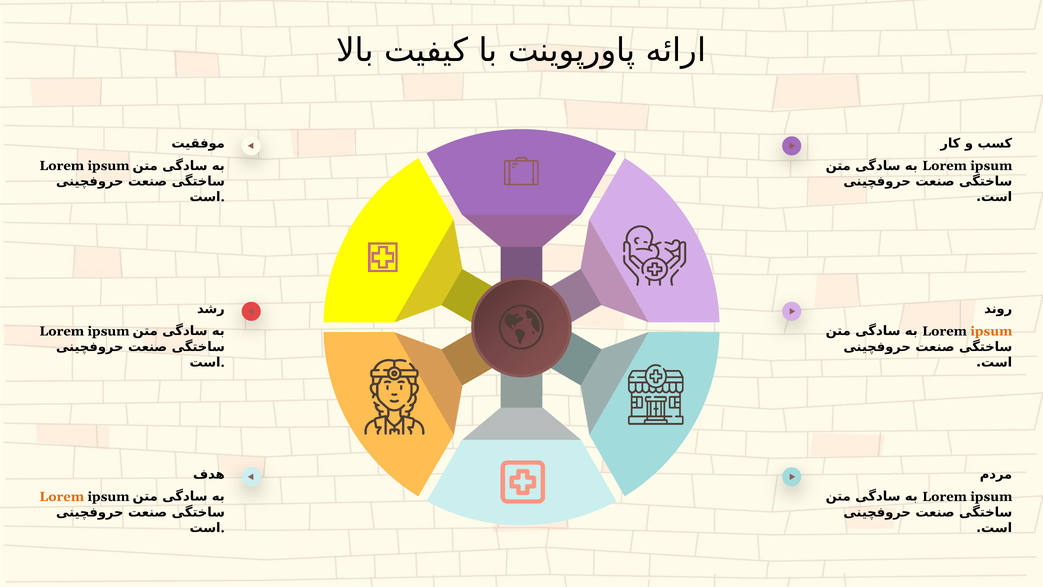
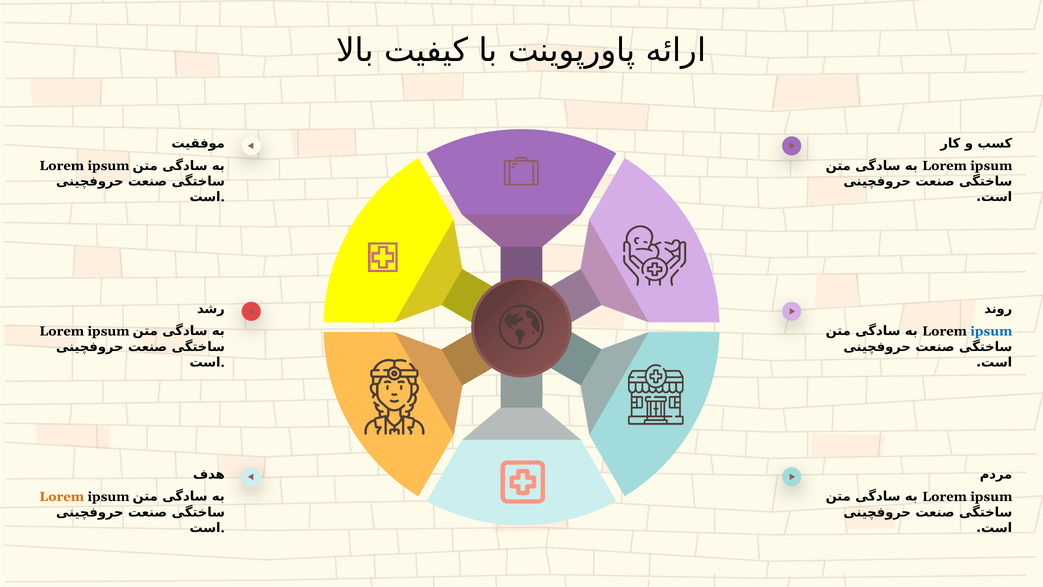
ipsum at (991, 331) colour: orange -> blue
